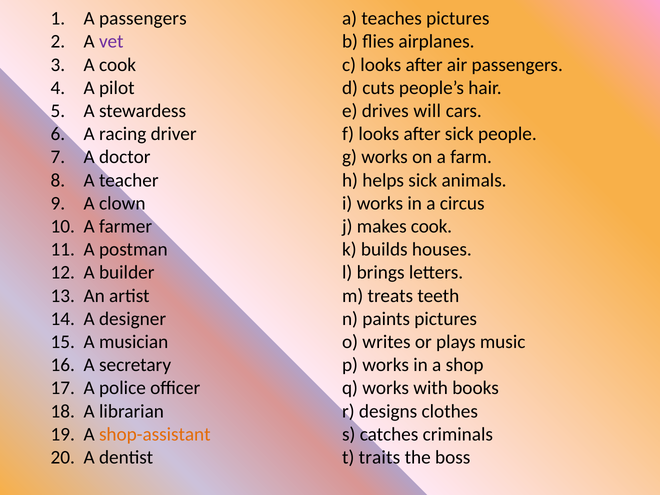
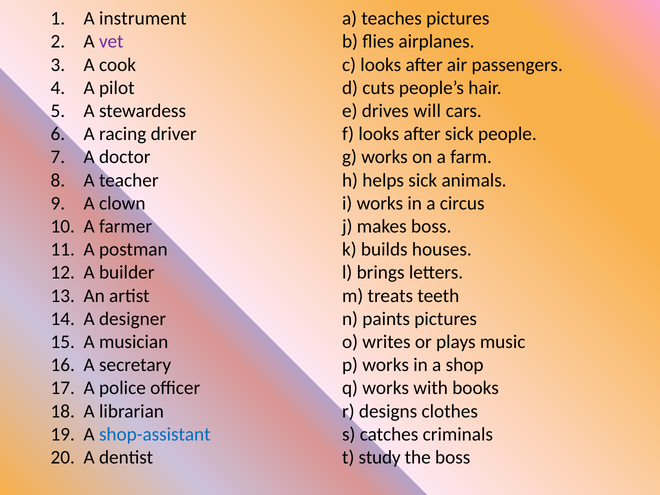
A passengers: passengers -> instrument
makes cook: cook -> boss
shop-assistant colour: orange -> blue
traits: traits -> study
